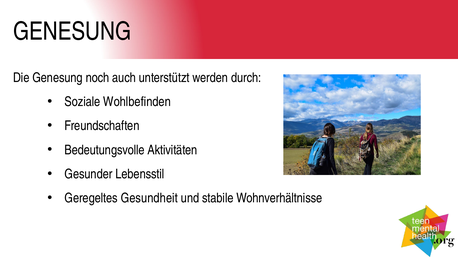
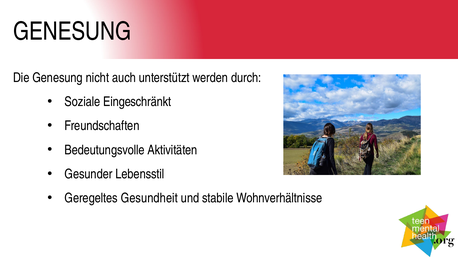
noch: noch -> nicht
Wohlbefinden: Wohlbefinden -> Eingeschränkt
